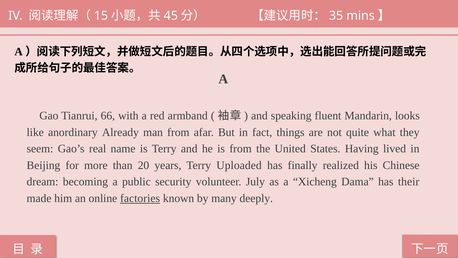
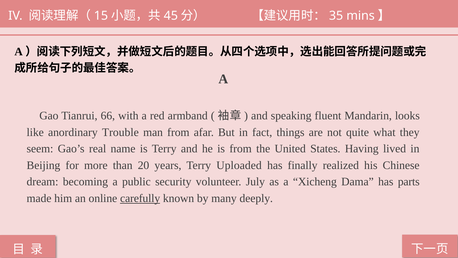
Already: Already -> Trouble
their: their -> parts
factories: factories -> carefully
